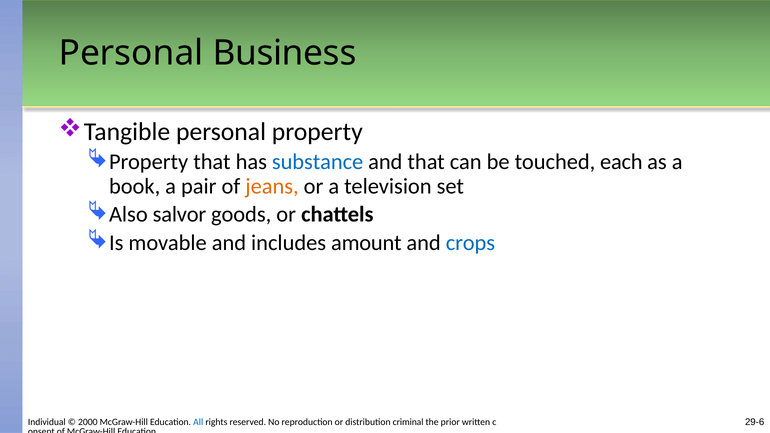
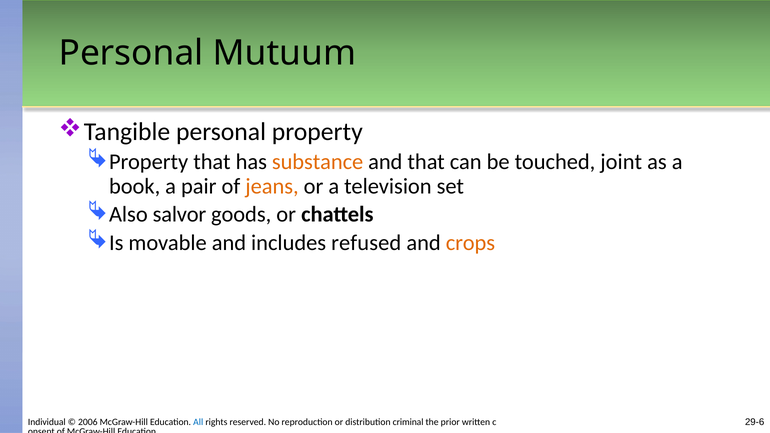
Business: Business -> Mutuum
substance colour: blue -> orange
each: each -> joint
amount: amount -> refused
crops colour: blue -> orange
2000: 2000 -> 2006
